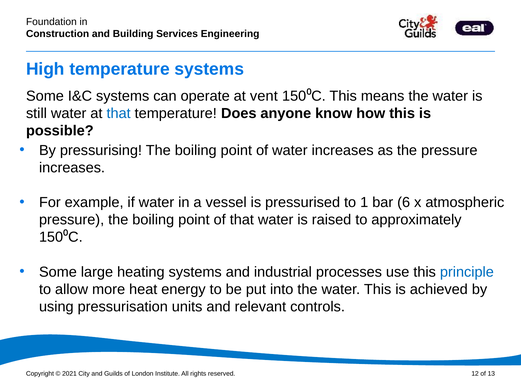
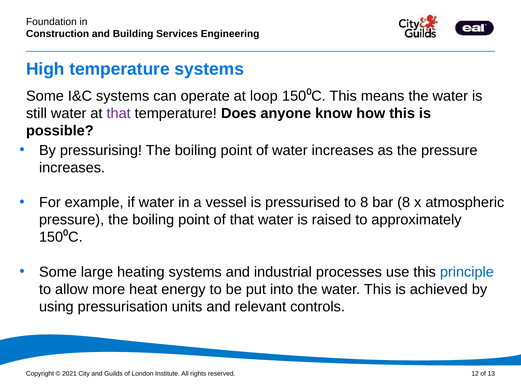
vent: vent -> loop
that at (119, 113) colour: blue -> purple
to 1: 1 -> 8
bar 6: 6 -> 8
